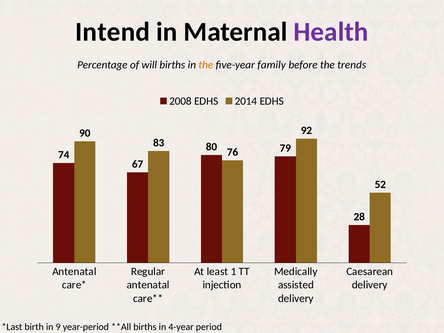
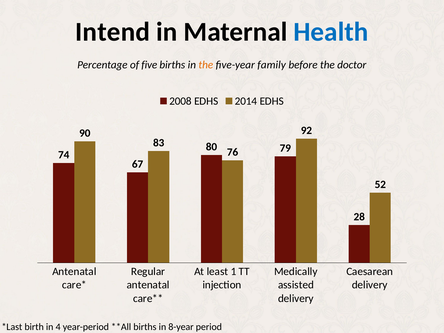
Health colour: purple -> blue
will: will -> five
trends: trends -> doctor
9: 9 -> 4
4-year: 4-year -> 8-year
